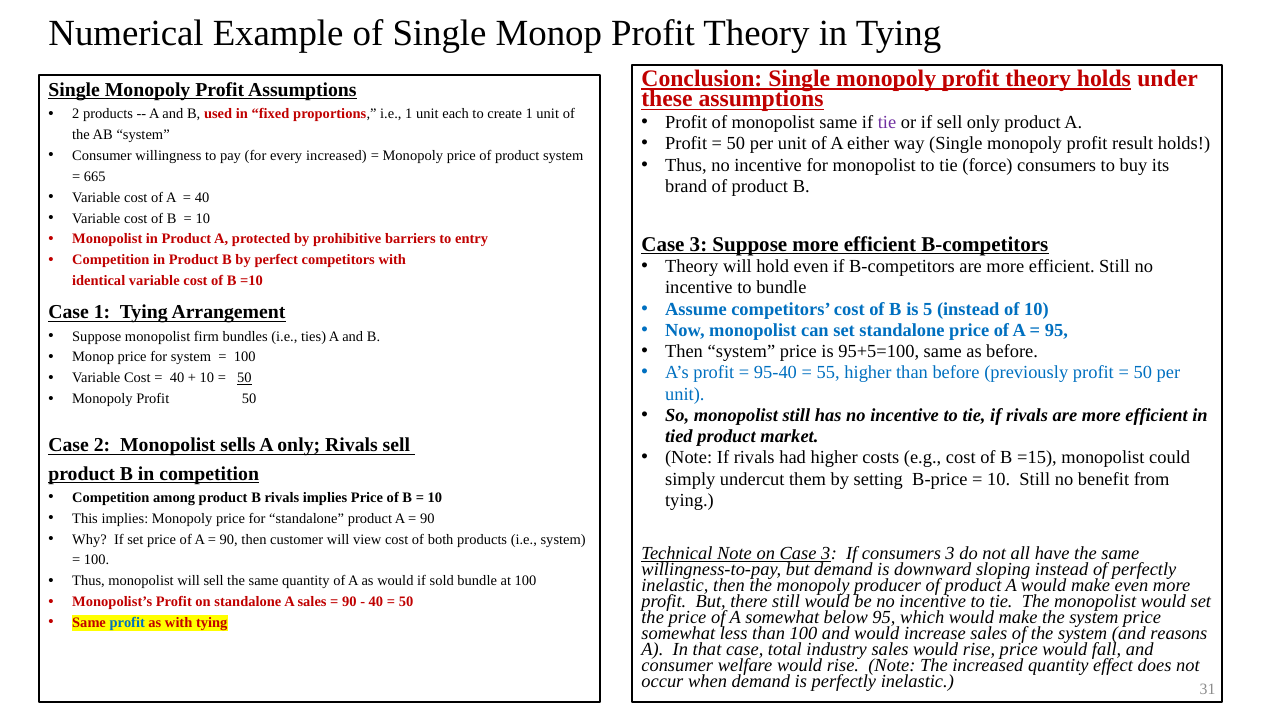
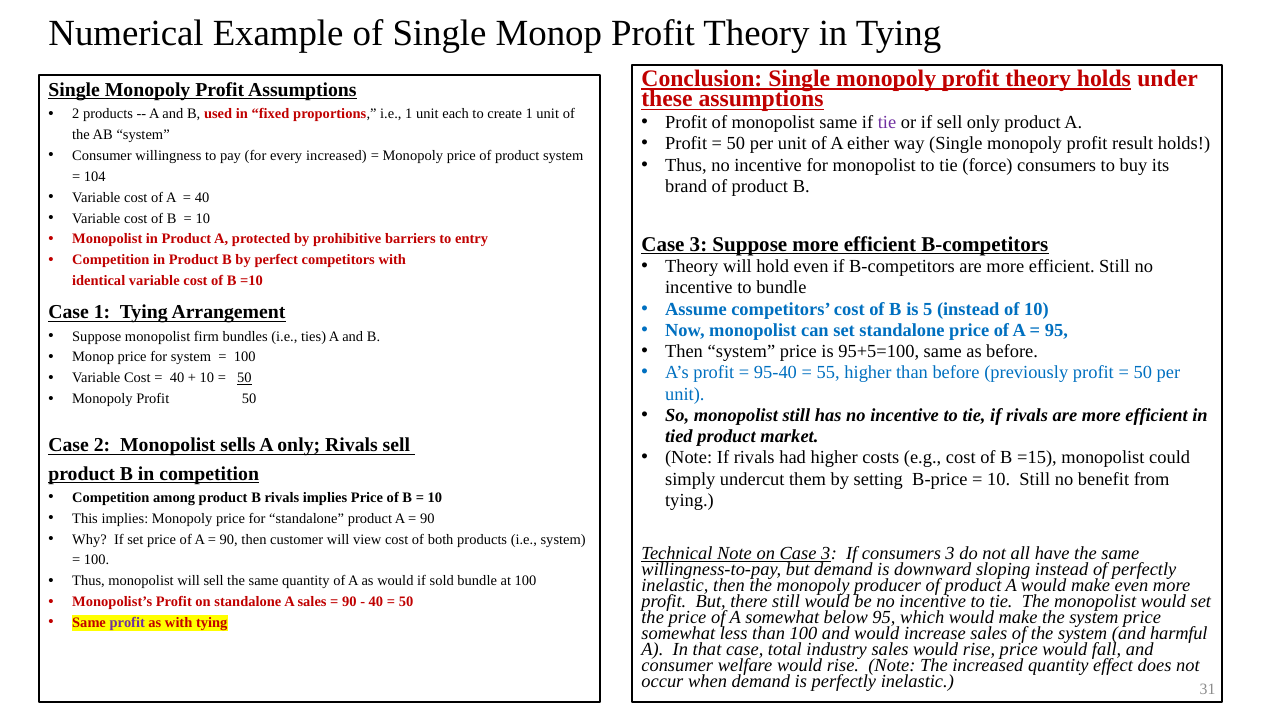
665: 665 -> 104
profit at (127, 623) colour: blue -> purple
reasons: reasons -> harmful
